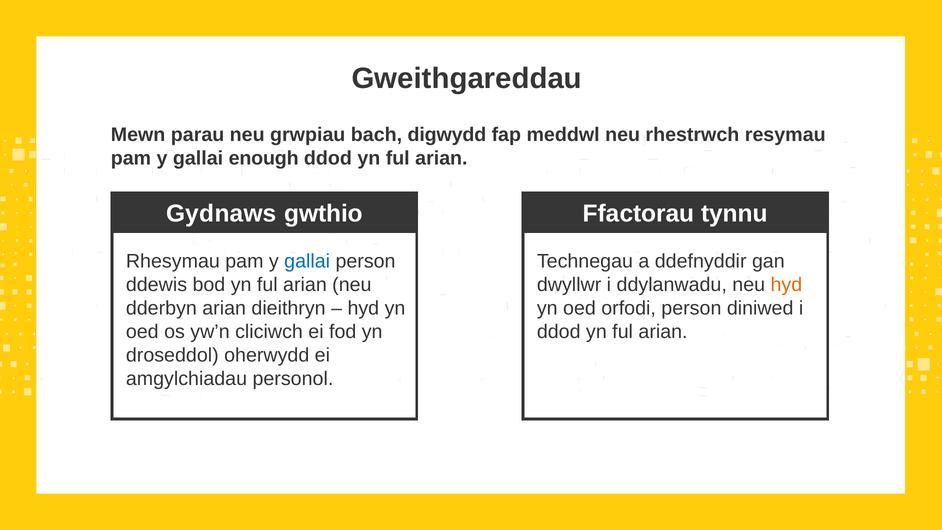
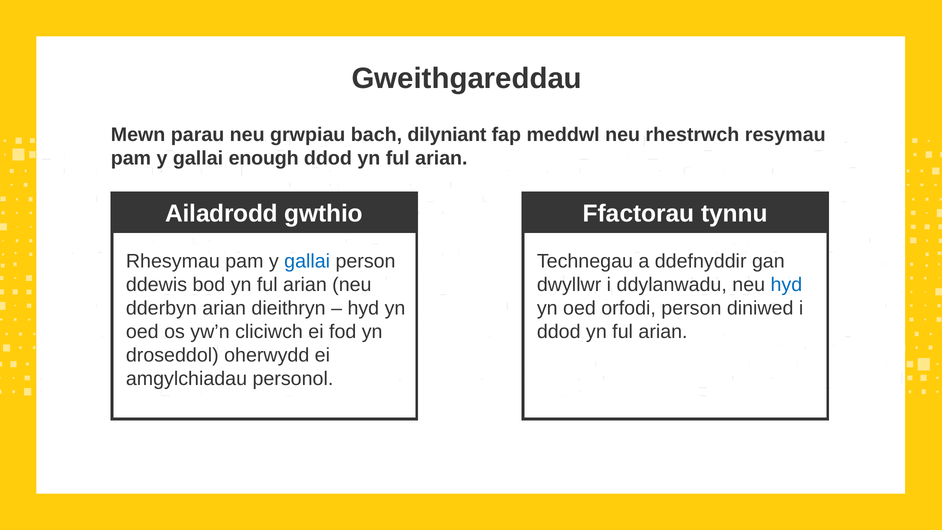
digwydd: digwydd -> dilyniant
Gydnaws: Gydnaws -> Ailadrodd
hyd at (786, 285) colour: orange -> blue
